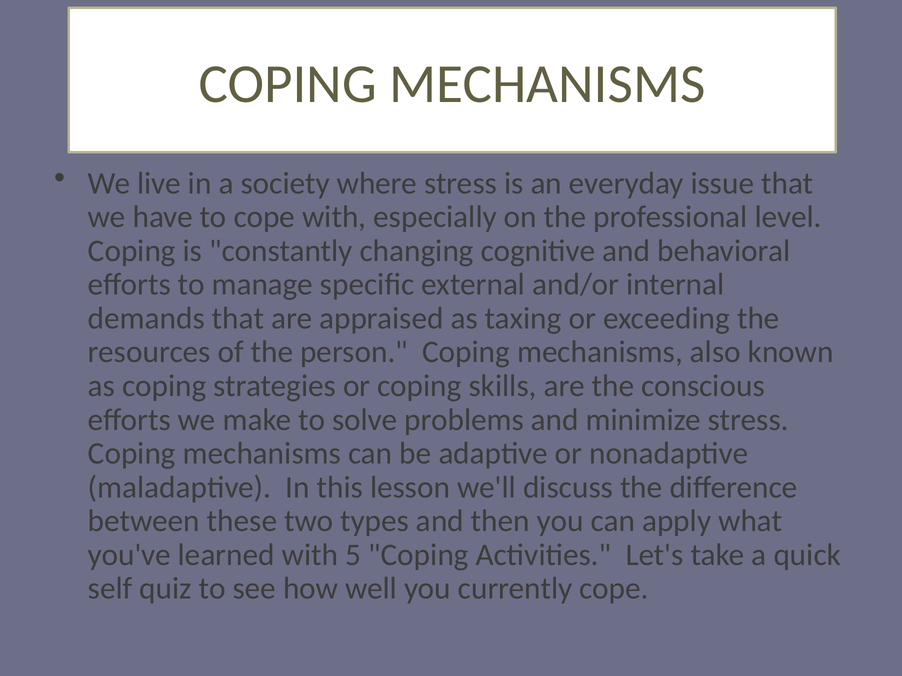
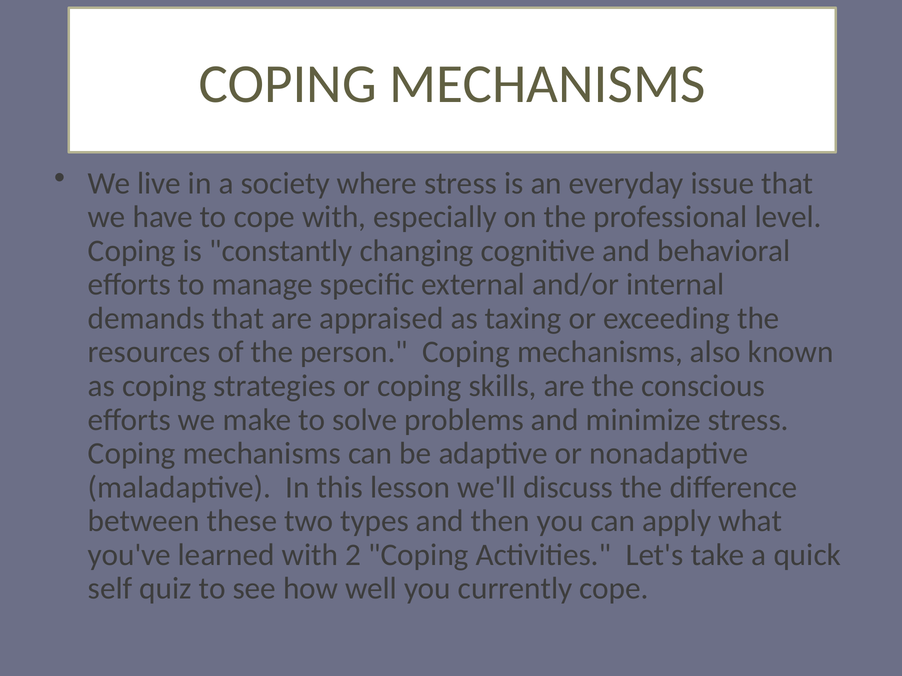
5: 5 -> 2
